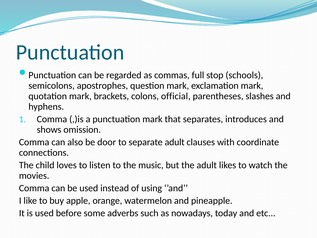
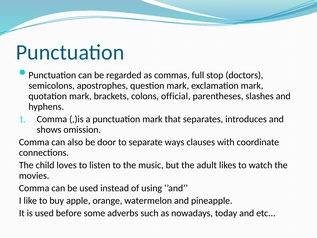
schools: schools -> doctors
separate adult: adult -> ways
